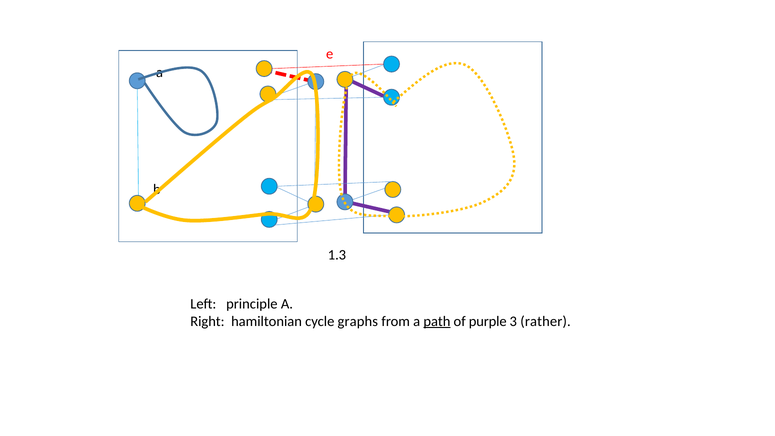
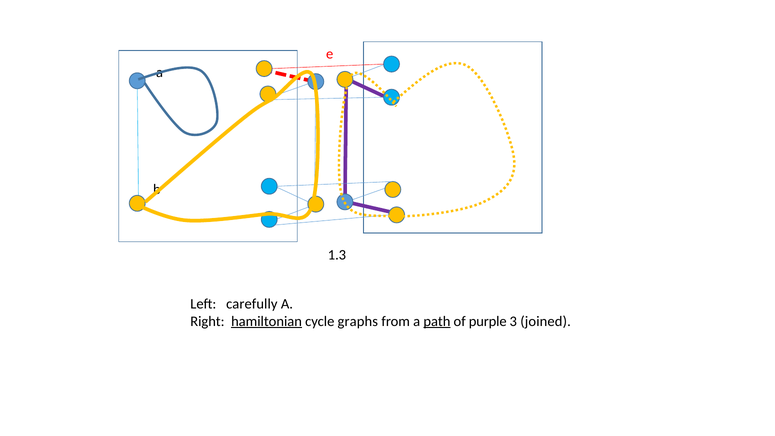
principle: principle -> carefully
hamiltonian underline: none -> present
rather: rather -> joined
